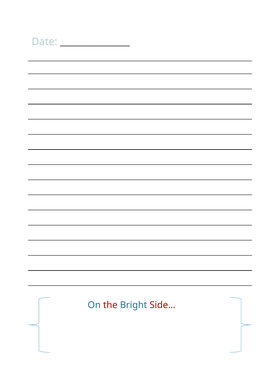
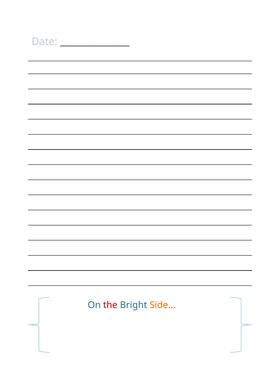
Side… colour: red -> orange
